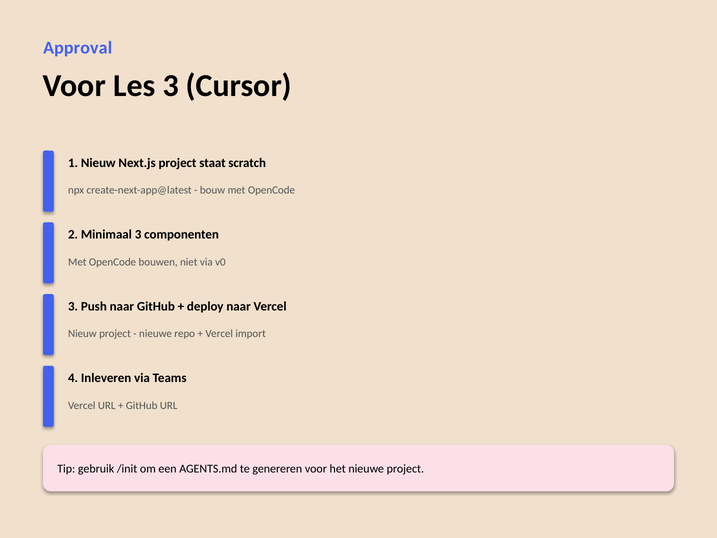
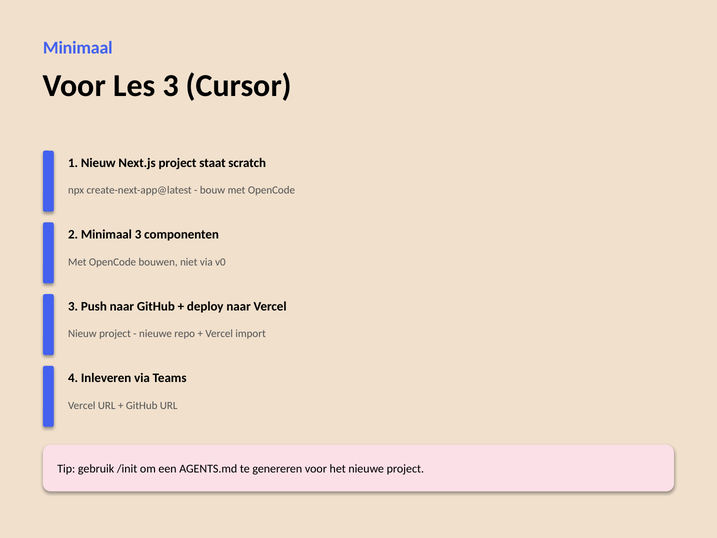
Approval at (78, 48): Approval -> Minimaal
